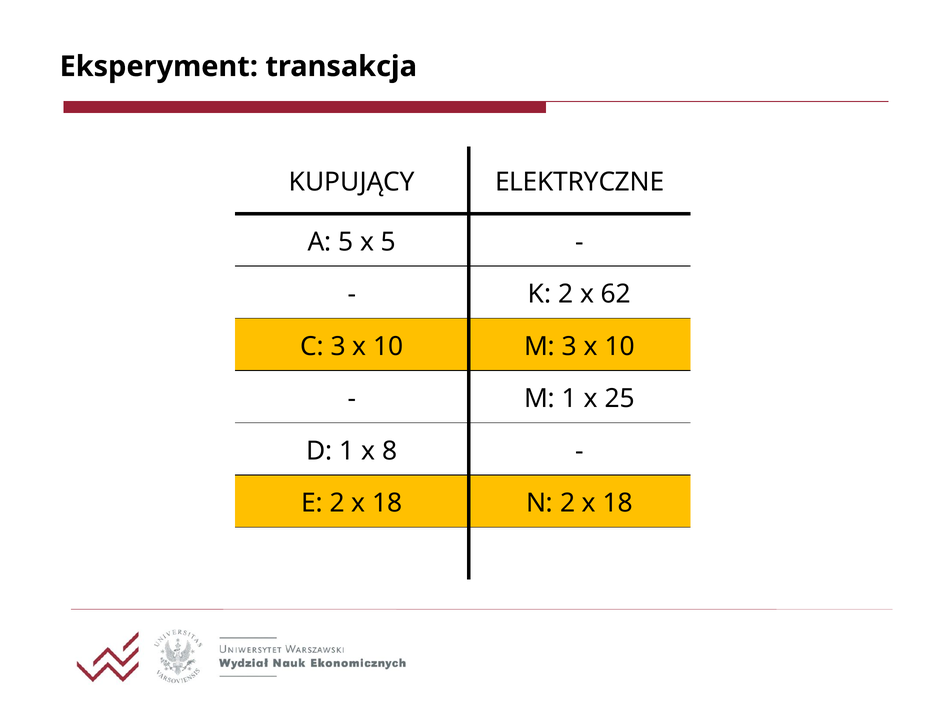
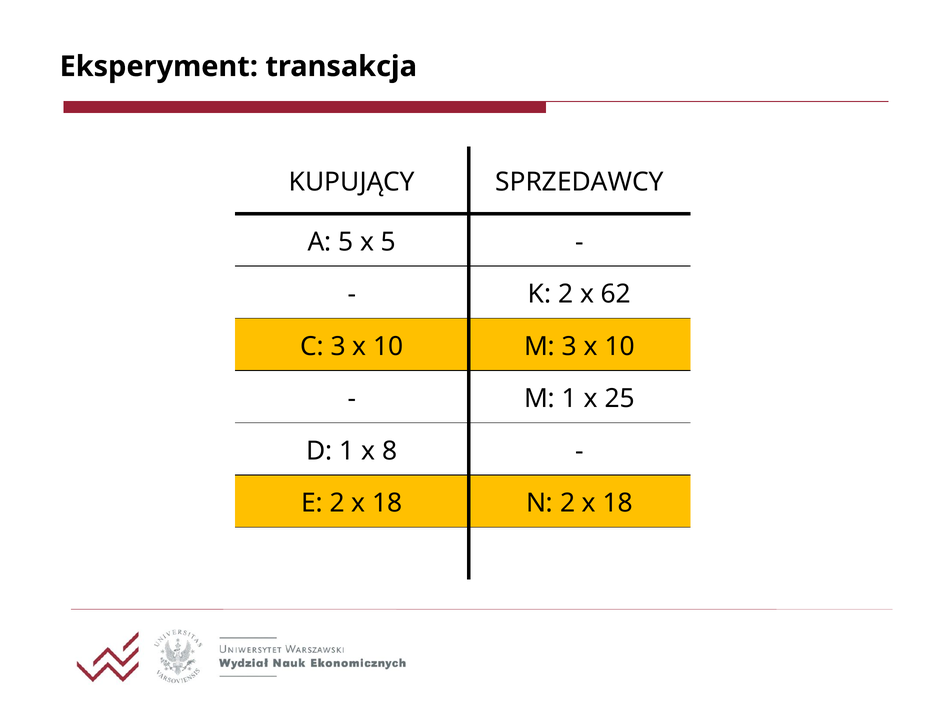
ELEKTRYCZNE: ELEKTRYCZNE -> SPRZEDAWCY
